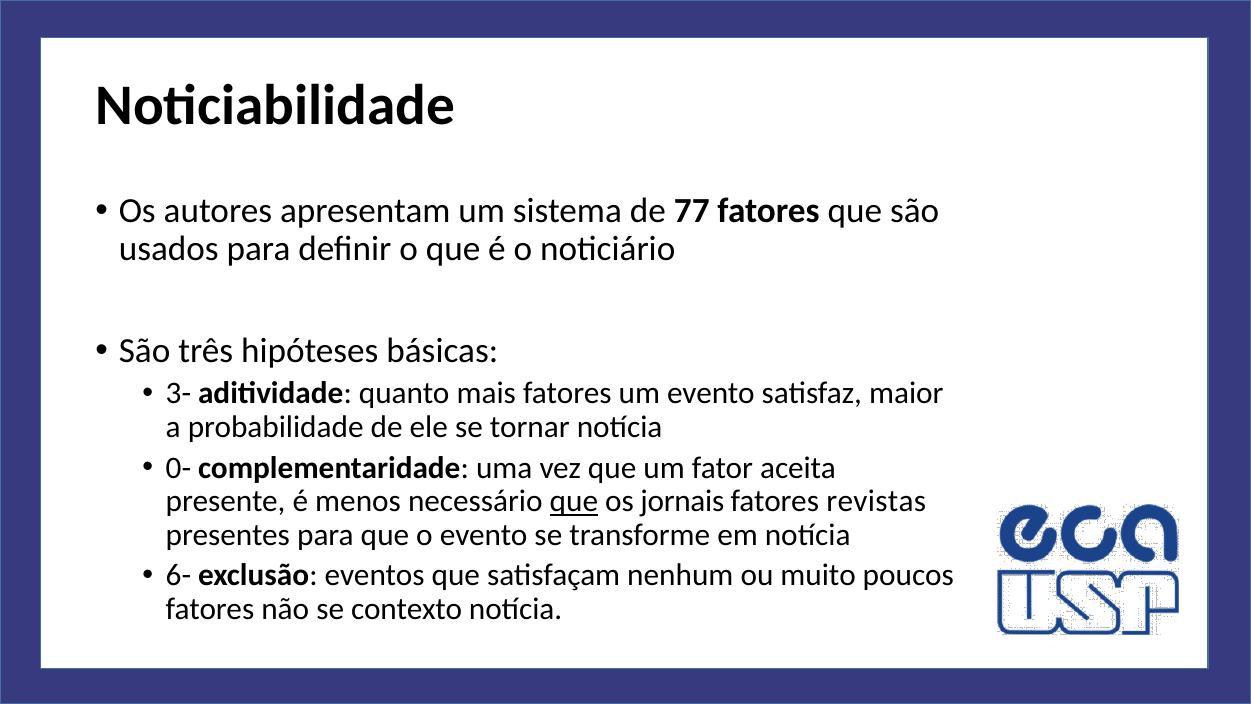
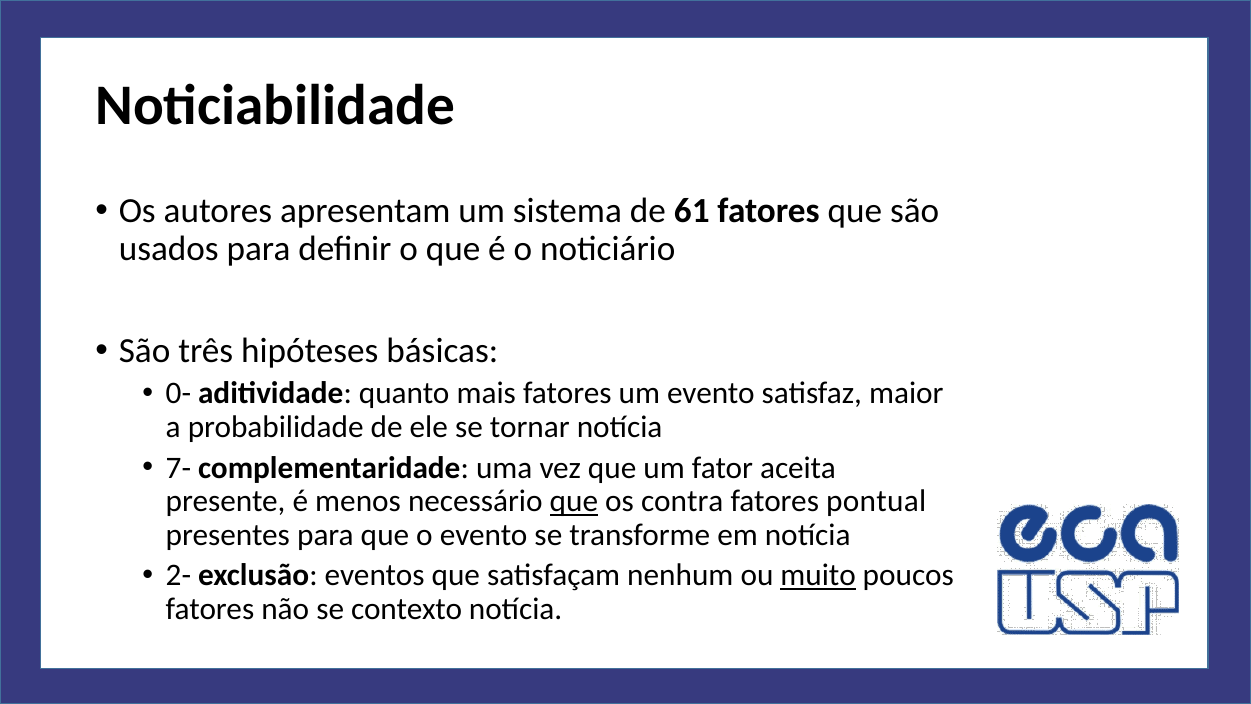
77: 77 -> 61
3-: 3- -> 0-
0-: 0- -> 7-
jornais: jornais -> contra
revistas: revistas -> pontual
6-: 6- -> 2-
muito underline: none -> present
